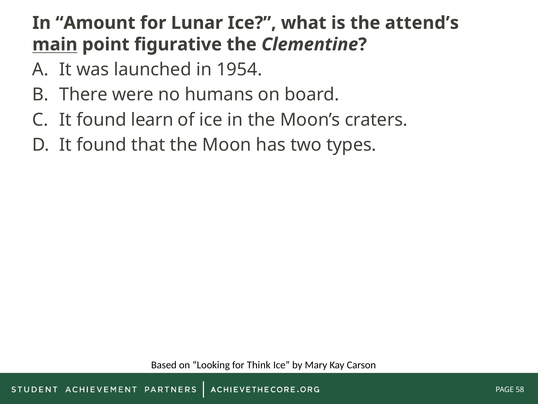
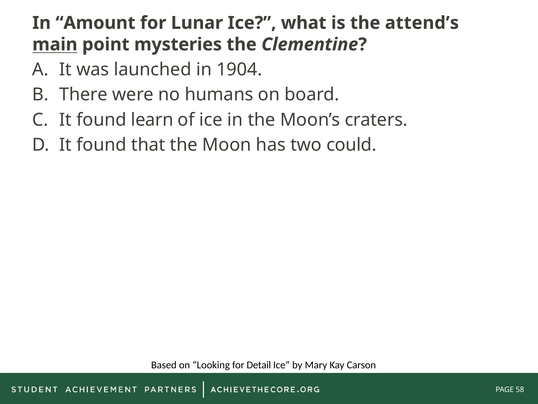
figurative: figurative -> mysteries
1954: 1954 -> 1904
types: types -> could
Think: Think -> Detail
